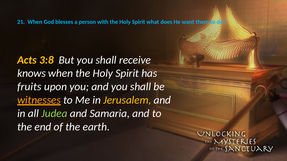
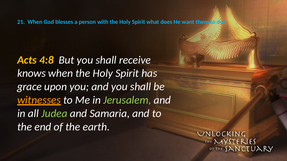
3:8: 3:8 -> 4:8
fruits: fruits -> grace
Jerusalem colour: yellow -> light green
